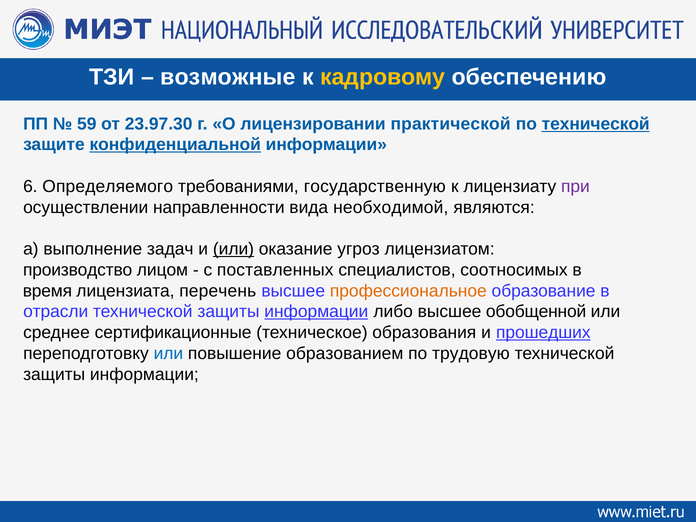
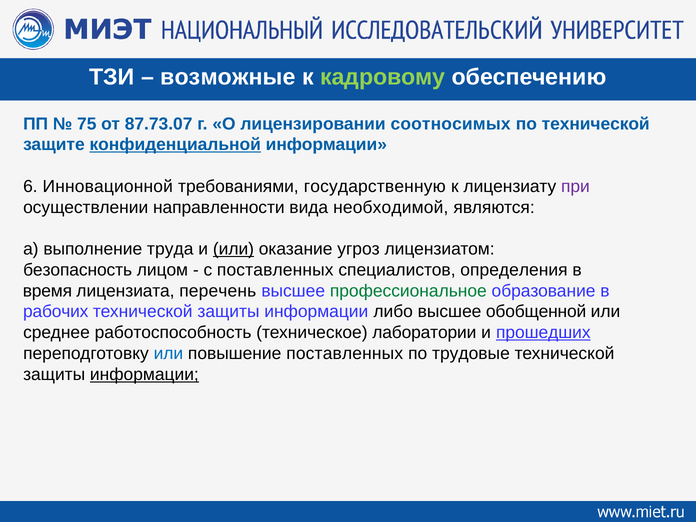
кадровому colour: yellow -> light green
59: 59 -> 75
23.97.30: 23.97.30 -> 87.73.07
практической: практической -> соотносимых
технической at (596, 124) underline: present -> none
Определяемого: Определяемого -> Инновационной
задач: задач -> труда
производство: производство -> безопасность
соотносимых: соотносимых -> определения
профессиональное colour: orange -> green
отрасли: отрасли -> рабочих
информации at (316, 312) underline: present -> none
сертификационные: сертификационные -> работоспособность
образования: образования -> лаборатории
повышение образованием: образованием -> поставленных
трудовую: трудовую -> трудовые
информации at (144, 374) underline: none -> present
